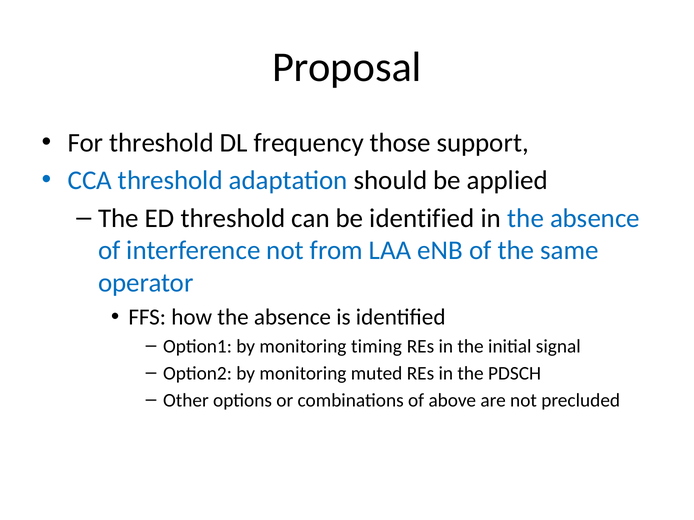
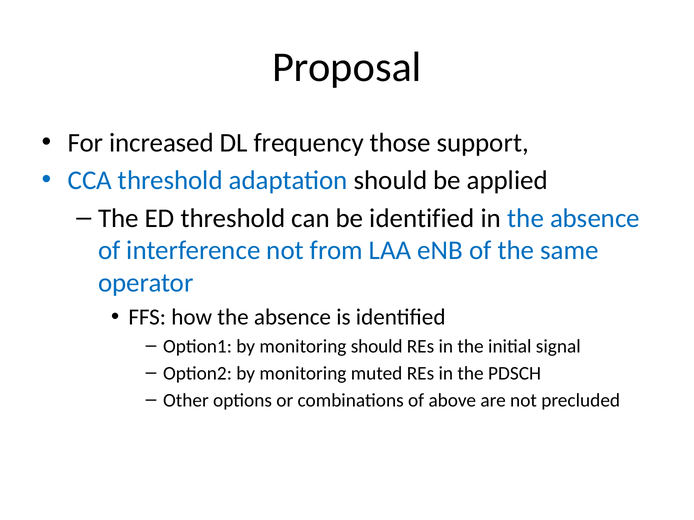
For threshold: threshold -> increased
monitoring timing: timing -> should
